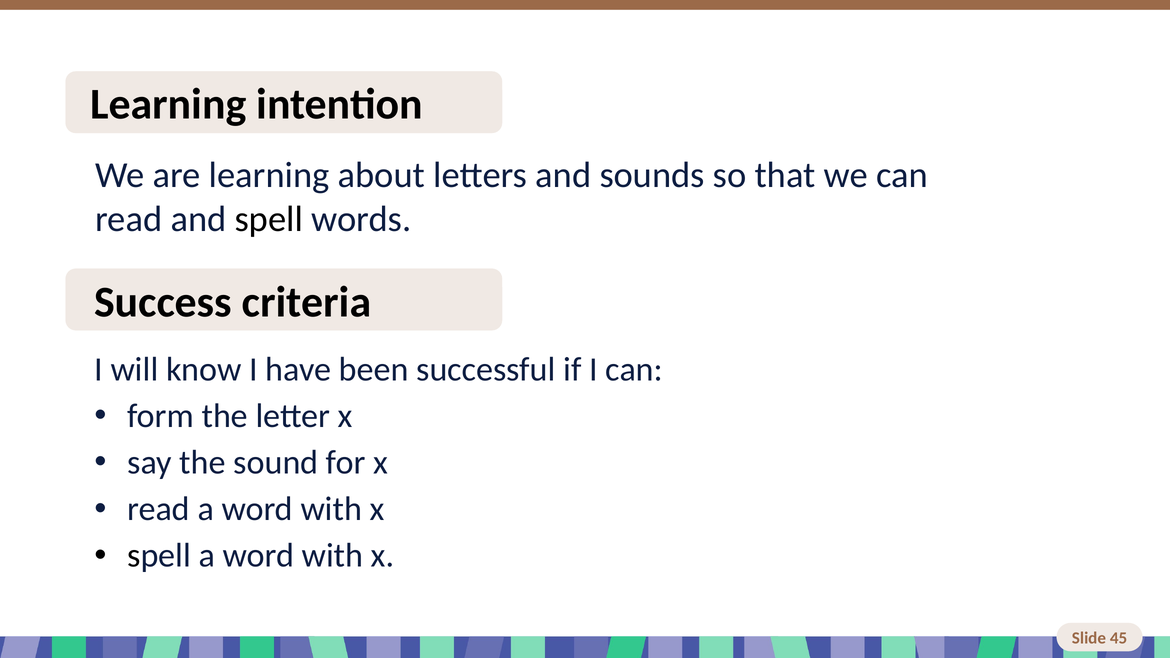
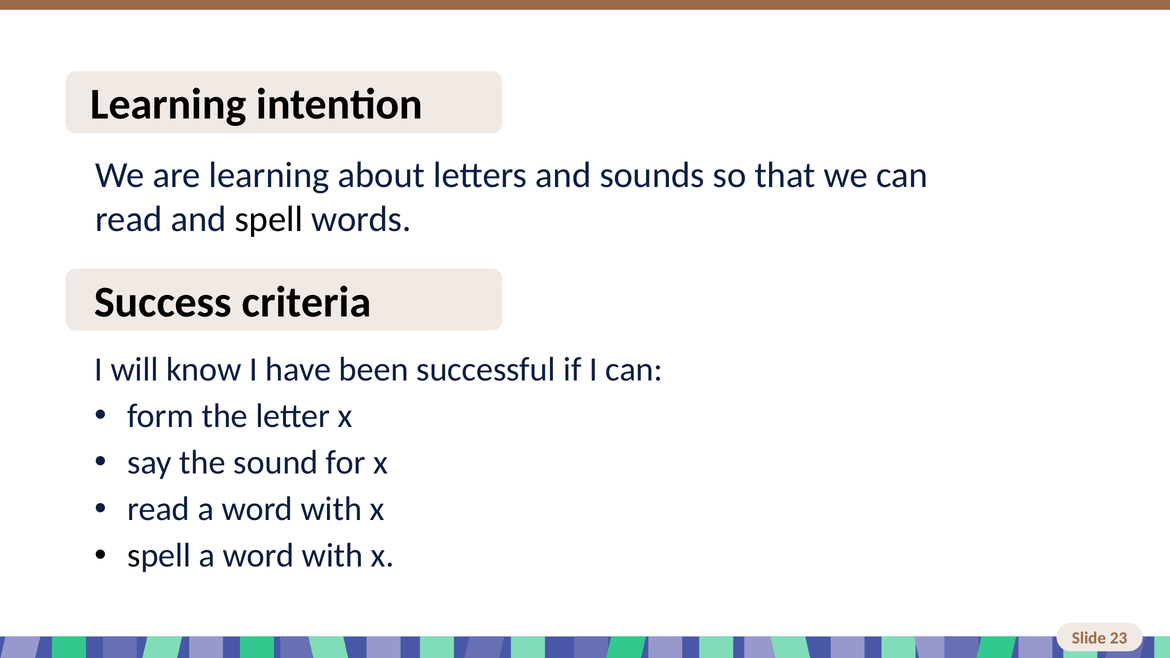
45: 45 -> 23
